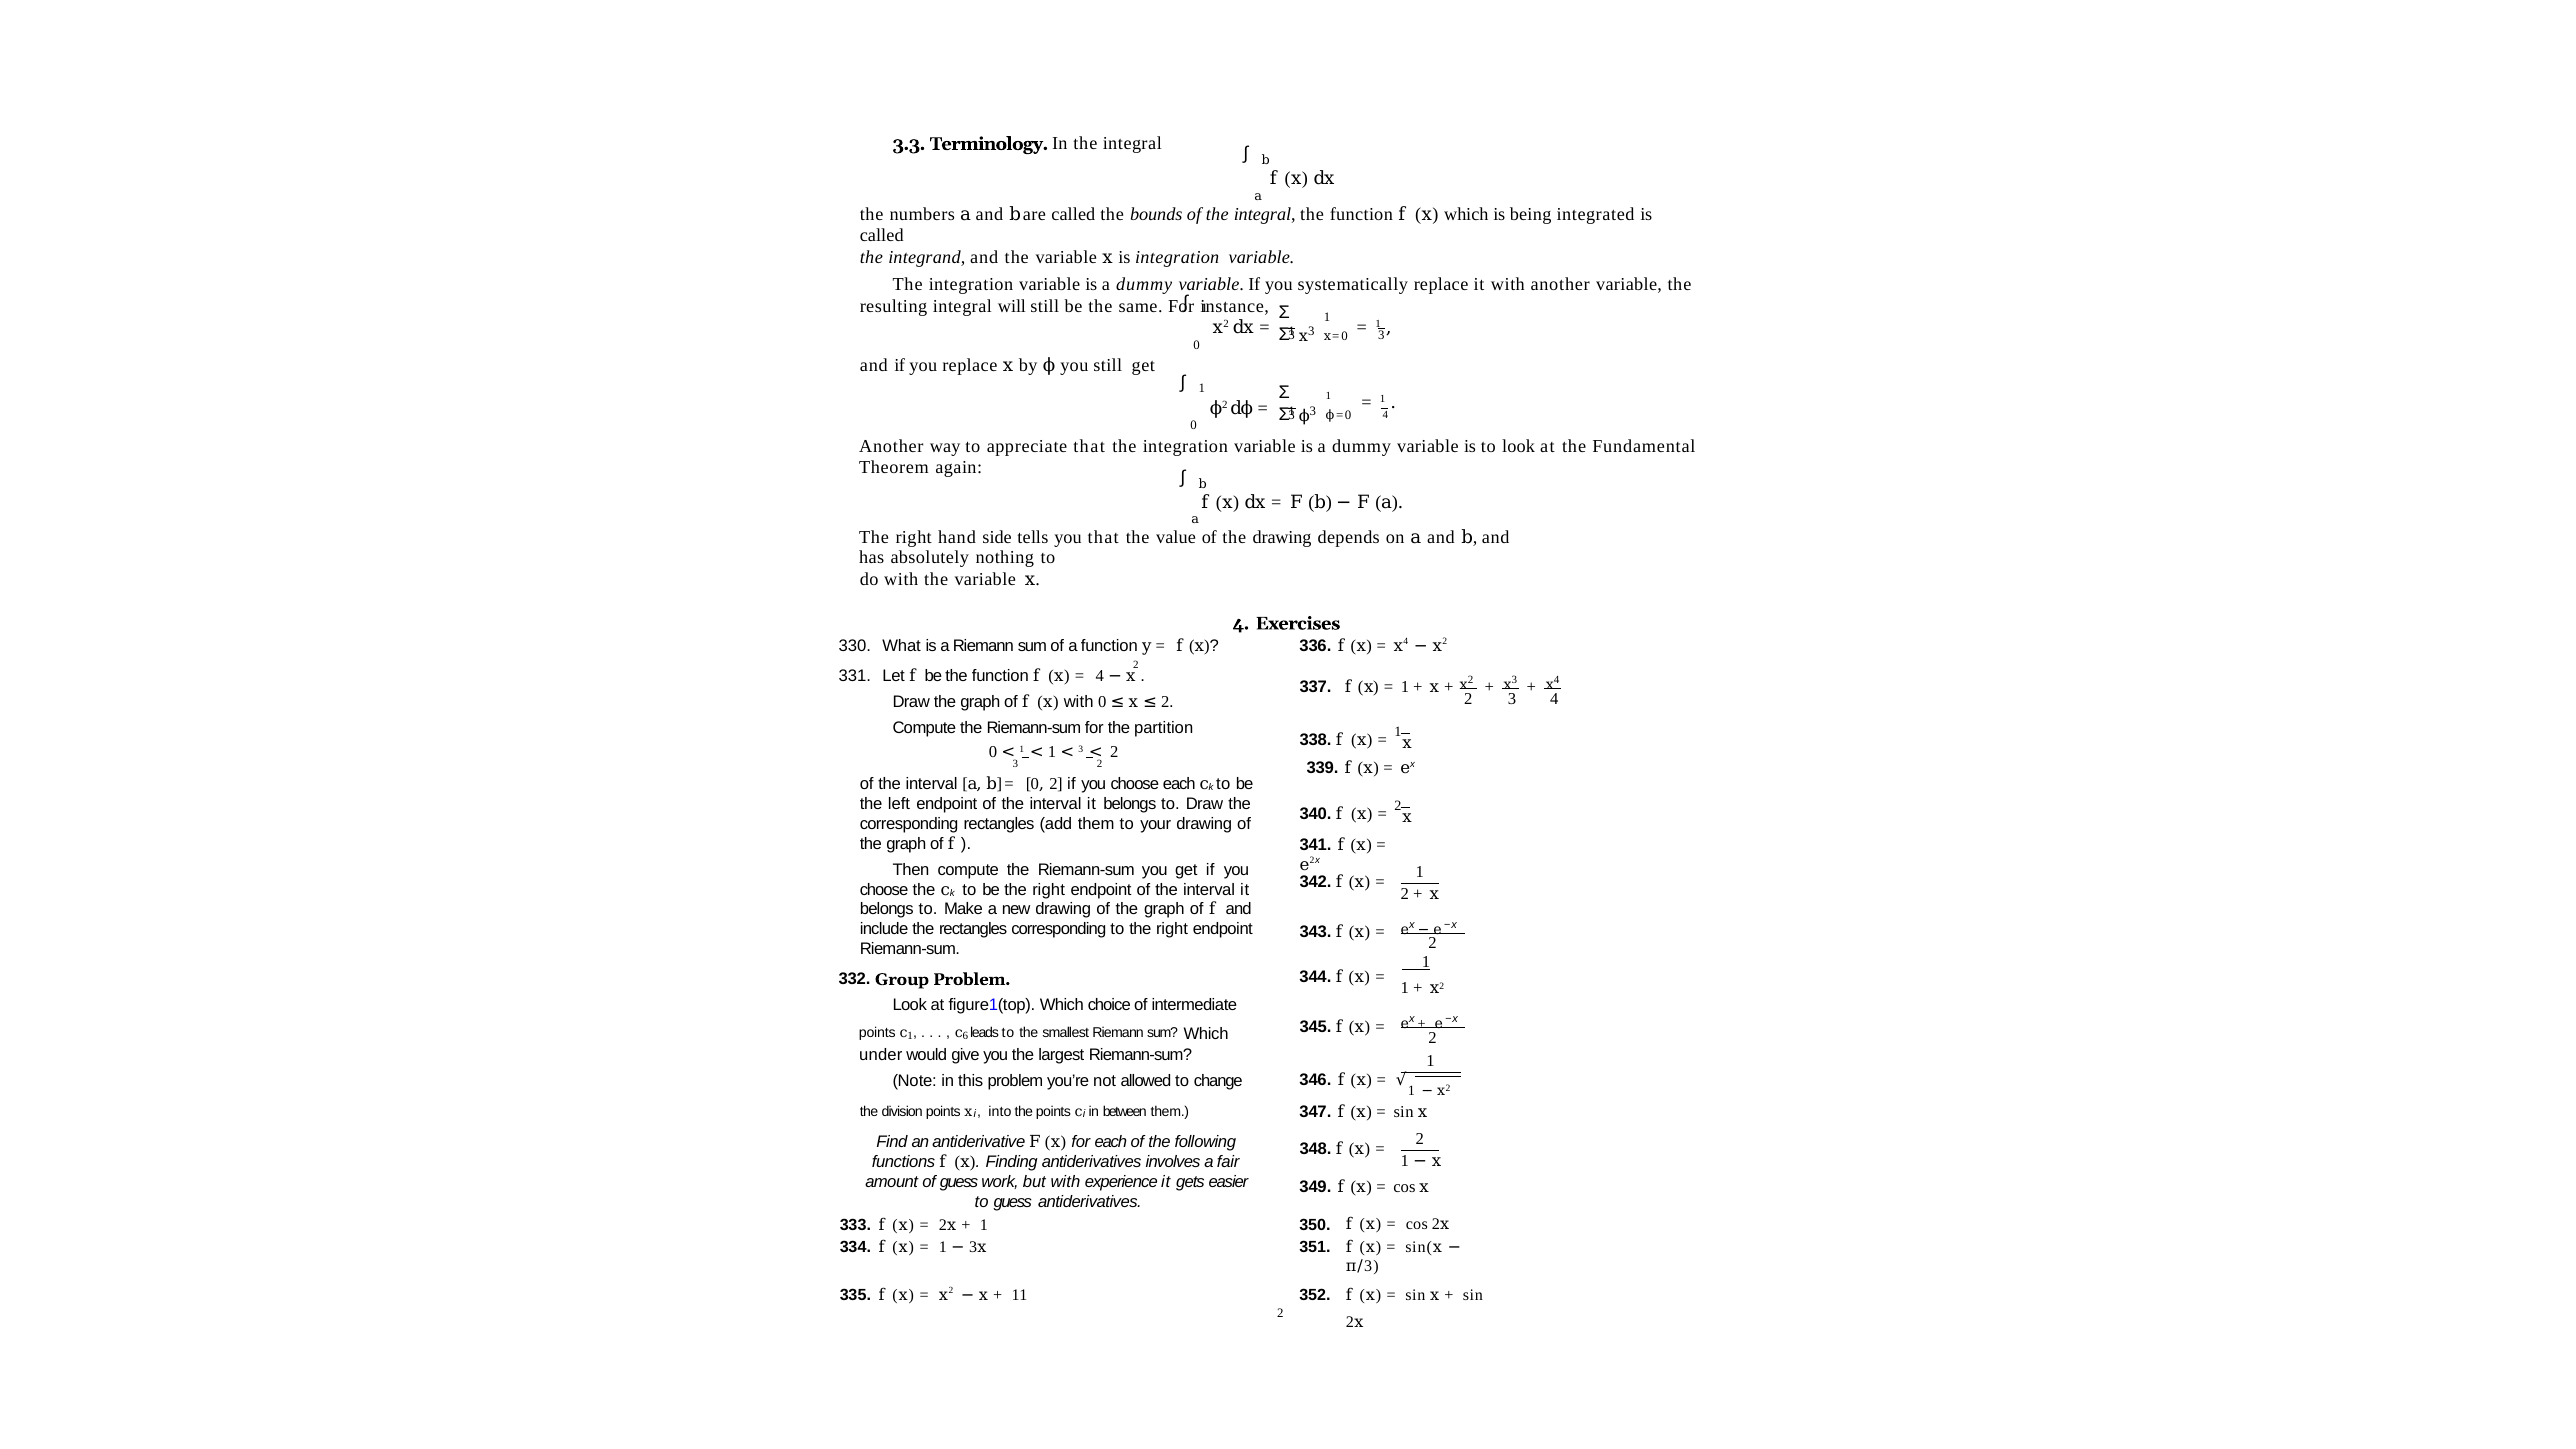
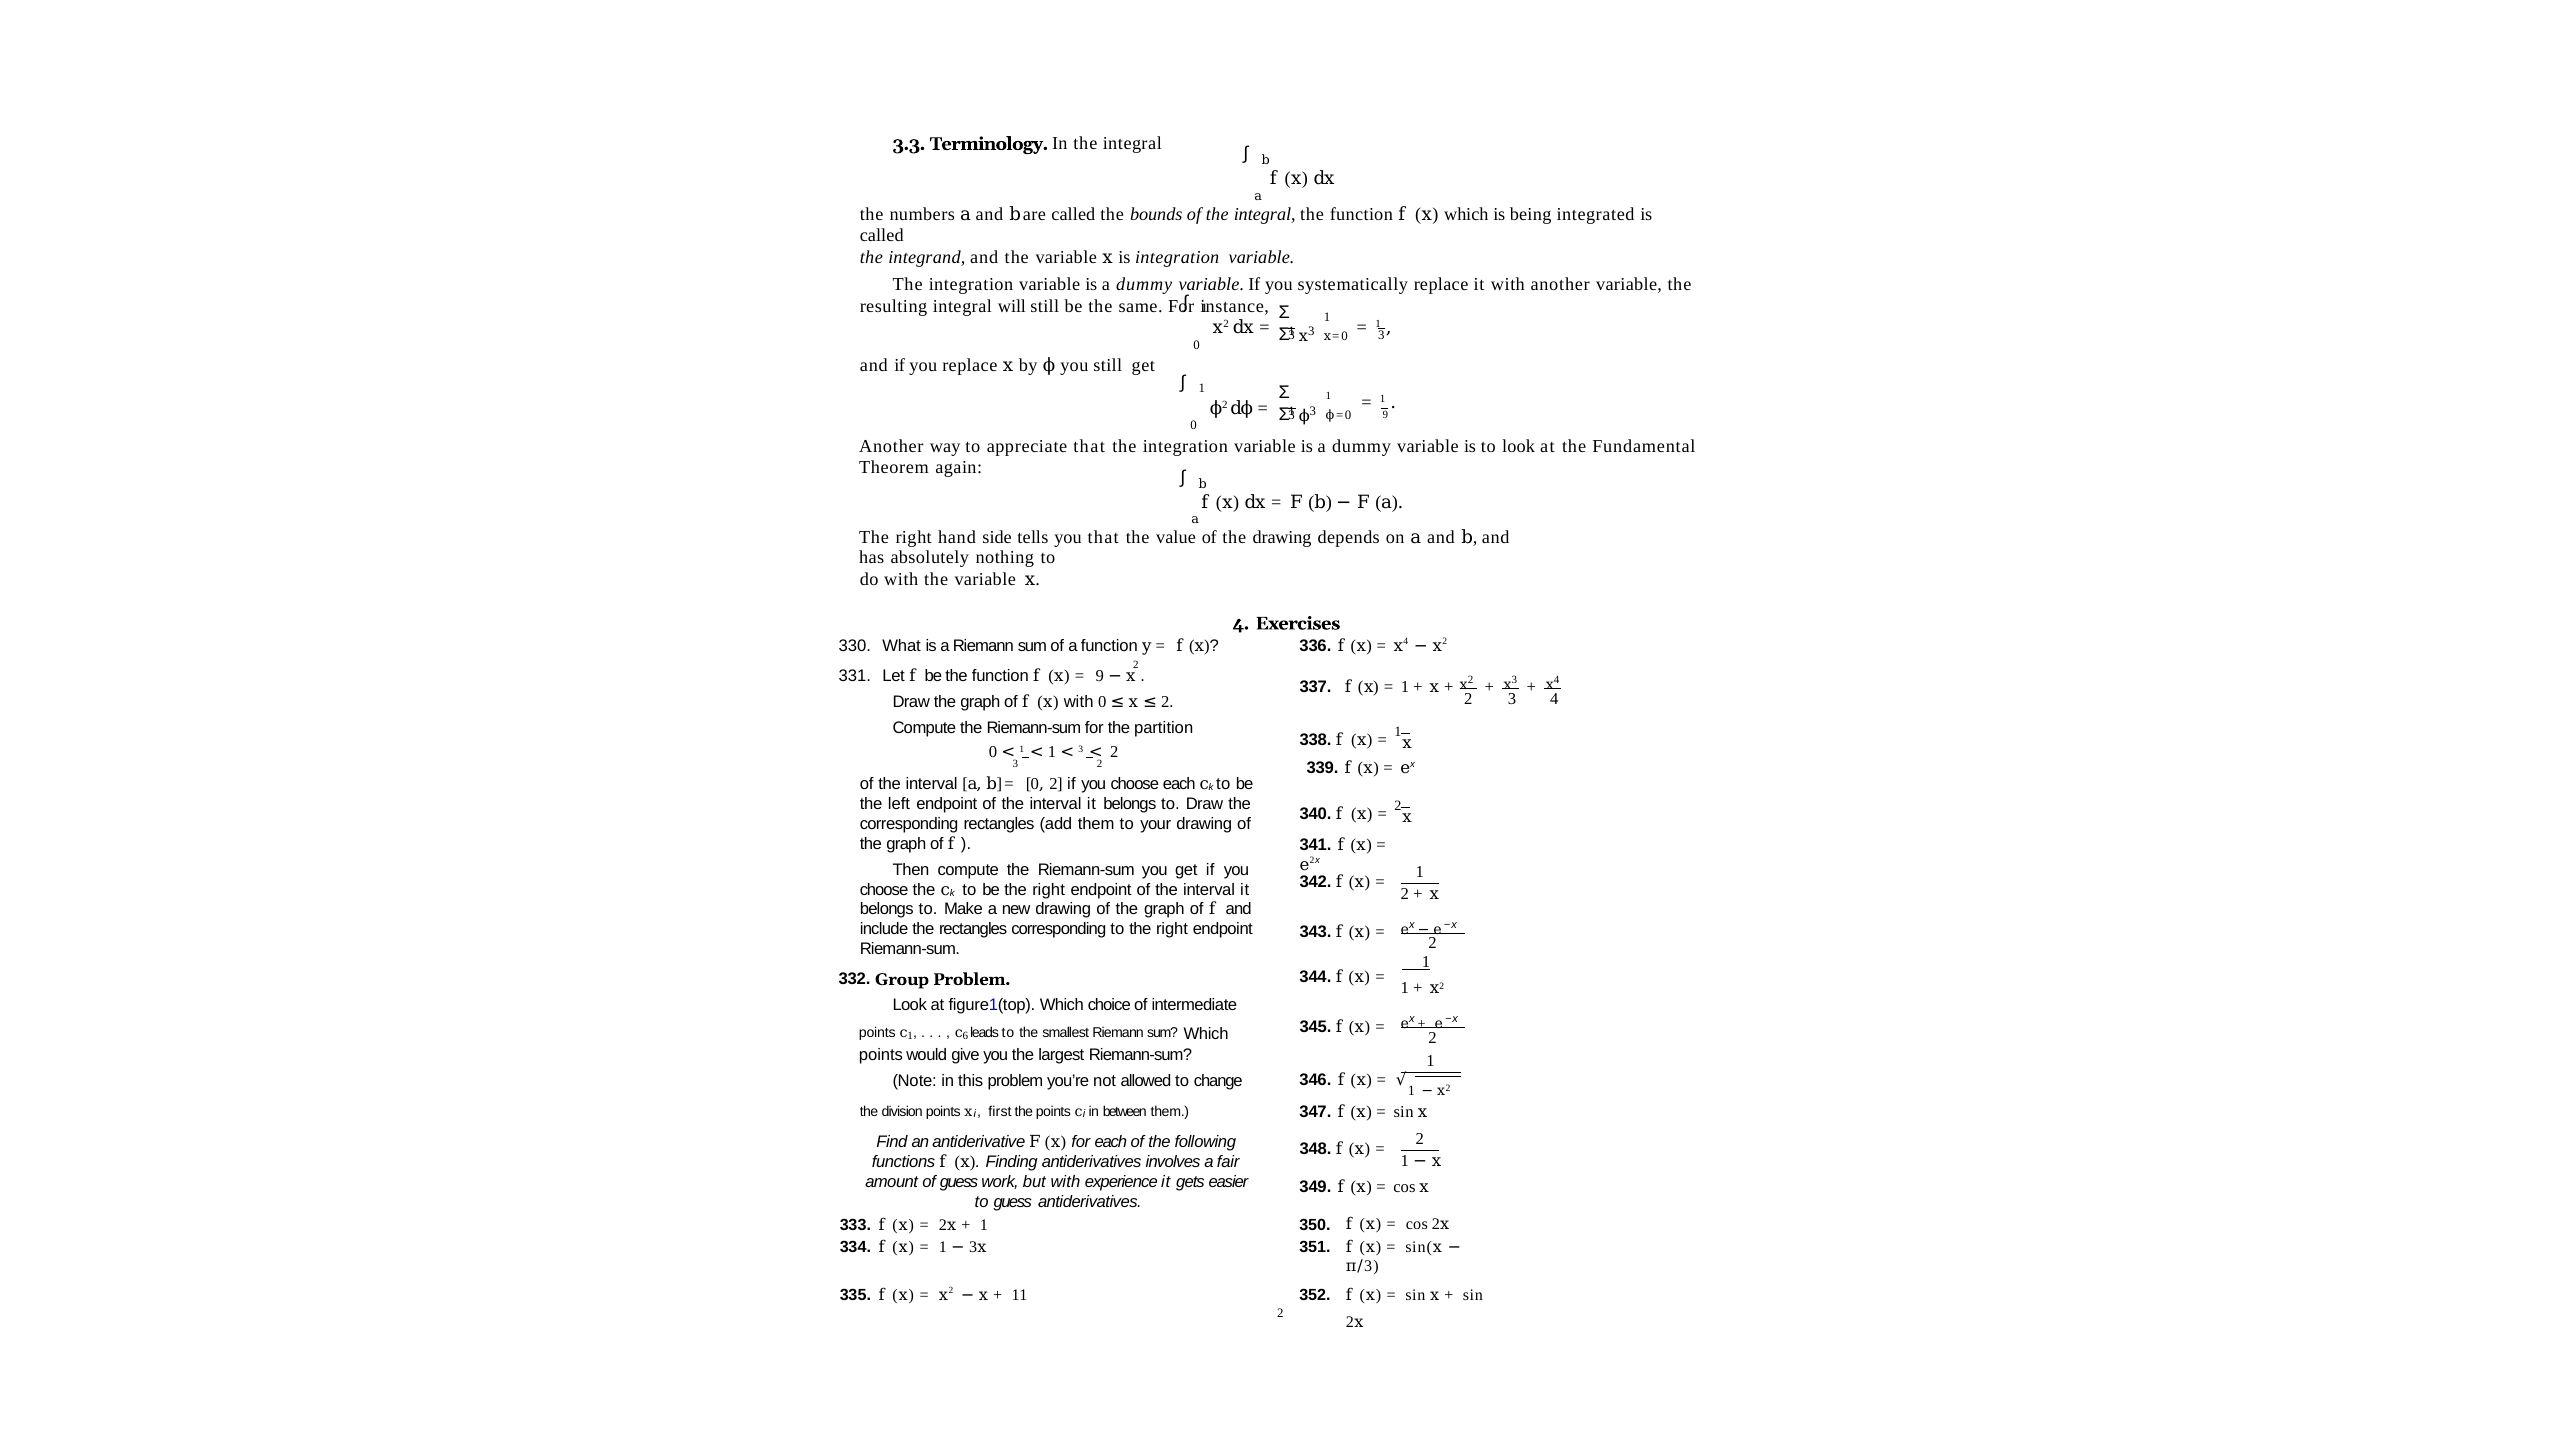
ϕ=0 4: 4 -> 9
4 at (1100, 676): 4 -> 9
under at (881, 1055): under -> points
into: into -> first
